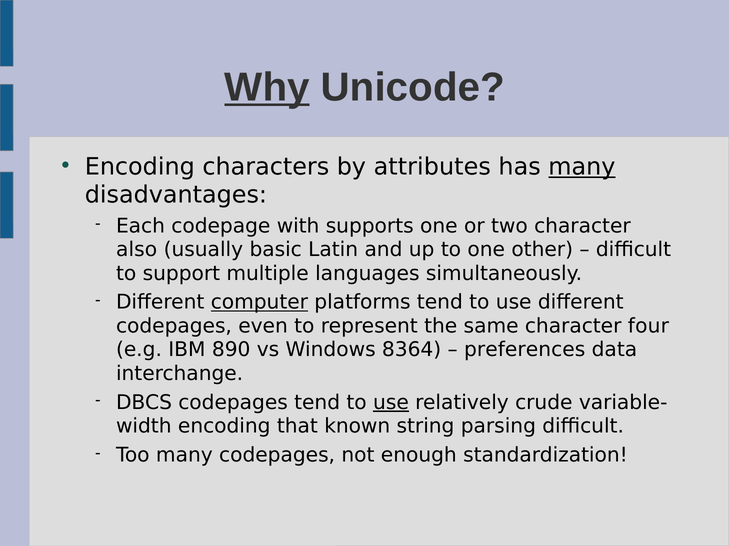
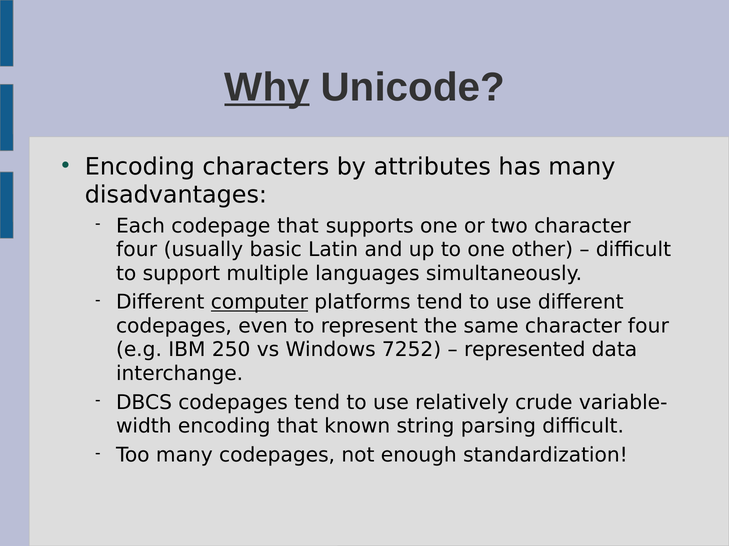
many at (582, 167) underline: present -> none
codepage with: with -> that
also at (137, 250): also -> four
890: 890 -> 250
8364: 8364 -> 7252
preferences: preferences -> represented
use at (391, 403) underline: present -> none
